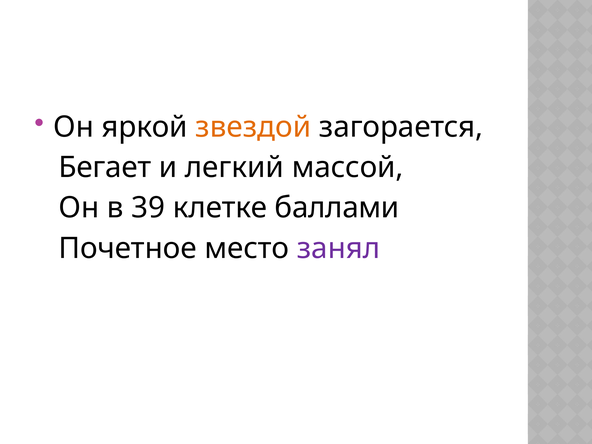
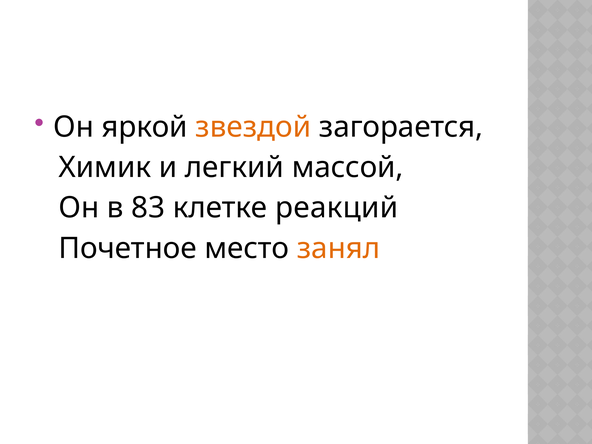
Бегает: Бегает -> Химик
39: 39 -> 83
баллами: баллами -> реакций
занял colour: purple -> orange
